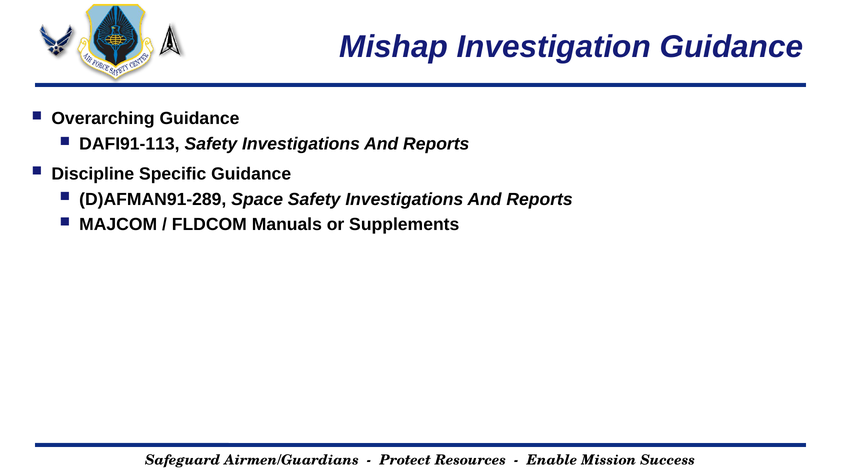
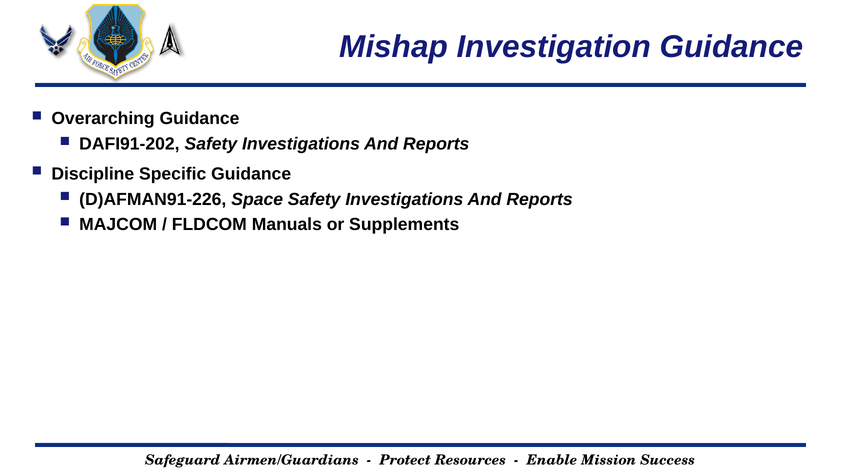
DAFI91-113: DAFI91-113 -> DAFI91-202
D)AFMAN91-289: D)AFMAN91-289 -> D)AFMAN91-226
